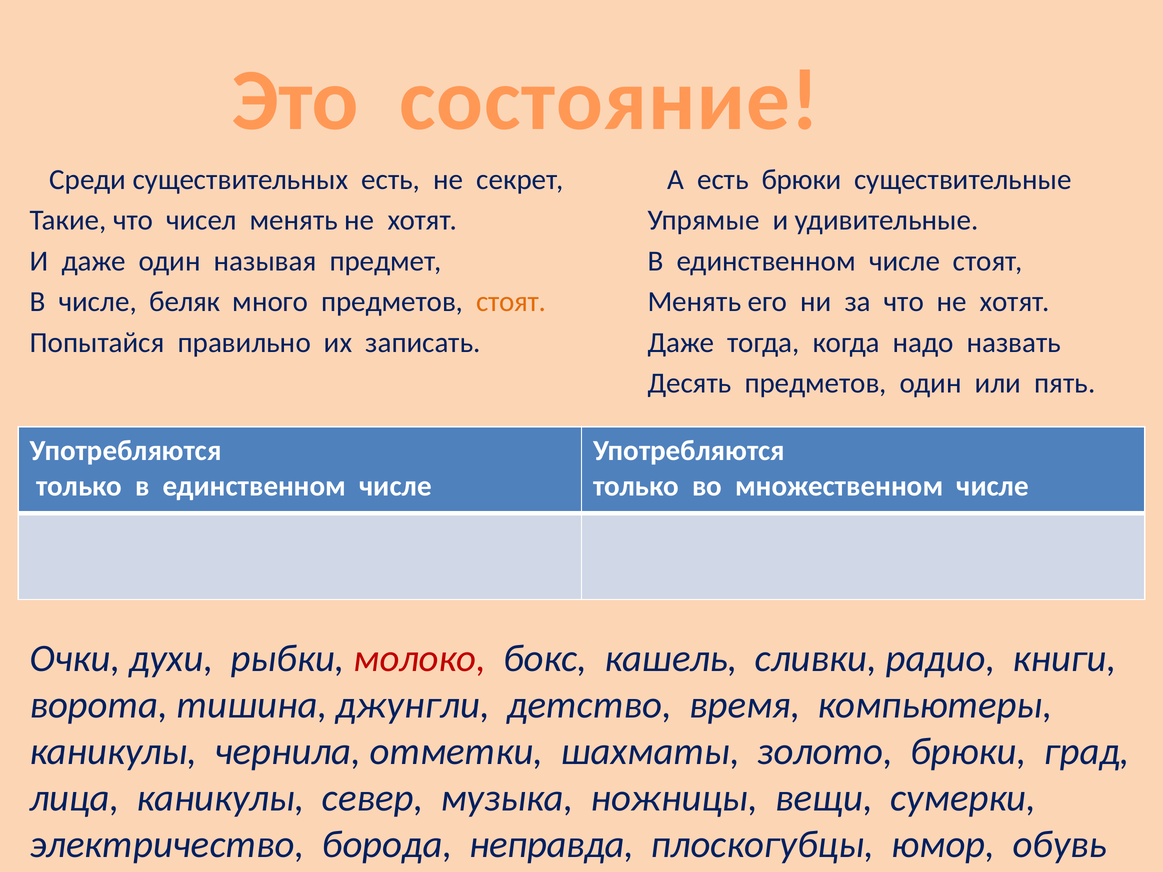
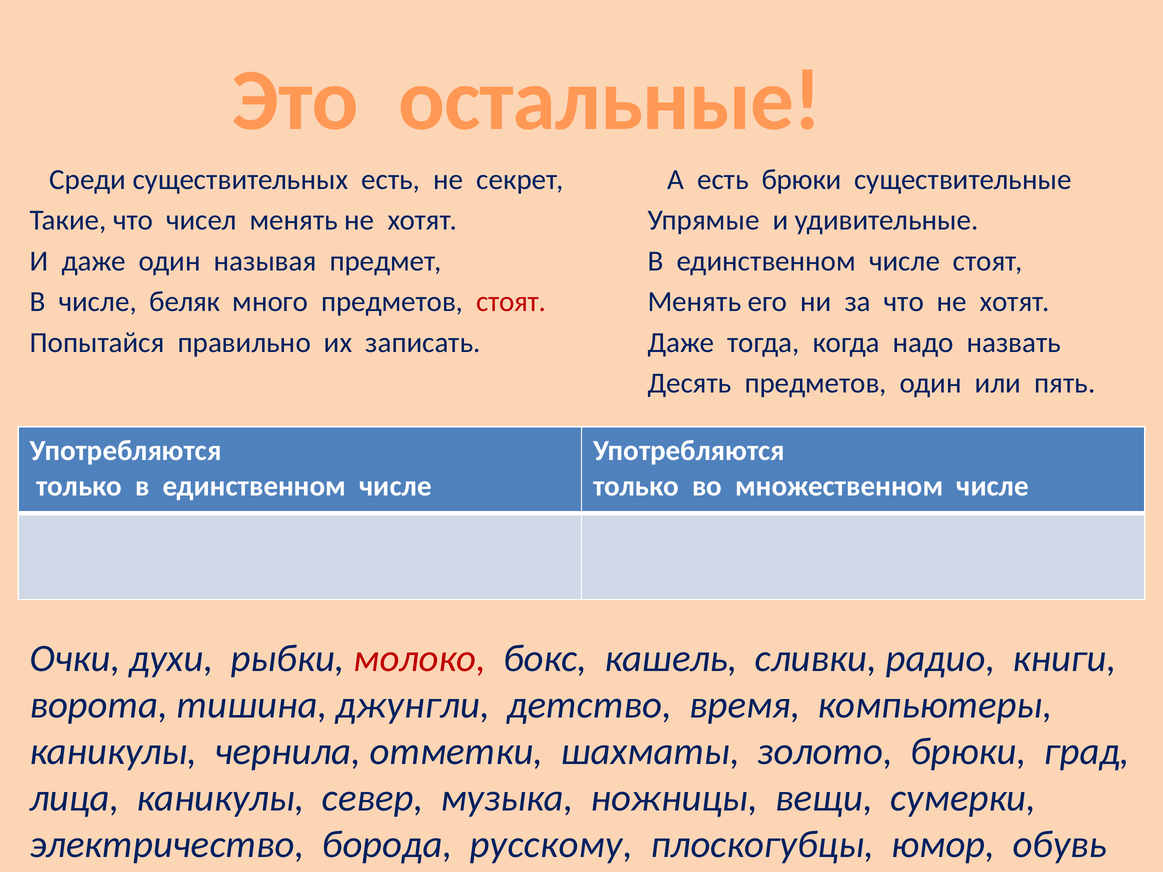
состояние: состояние -> остальные
стоят at (511, 302) colour: orange -> red
неправда: неправда -> русскому
